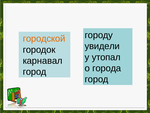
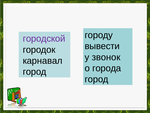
городской colour: orange -> purple
увидели: увидели -> вывести
утопал: утопал -> звонок
